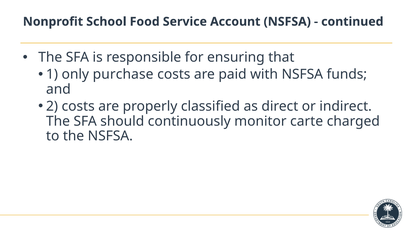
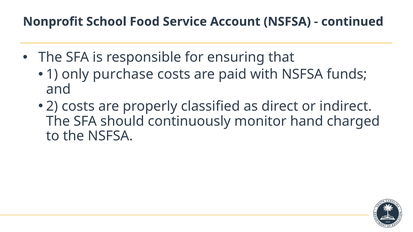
carte: carte -> hand
